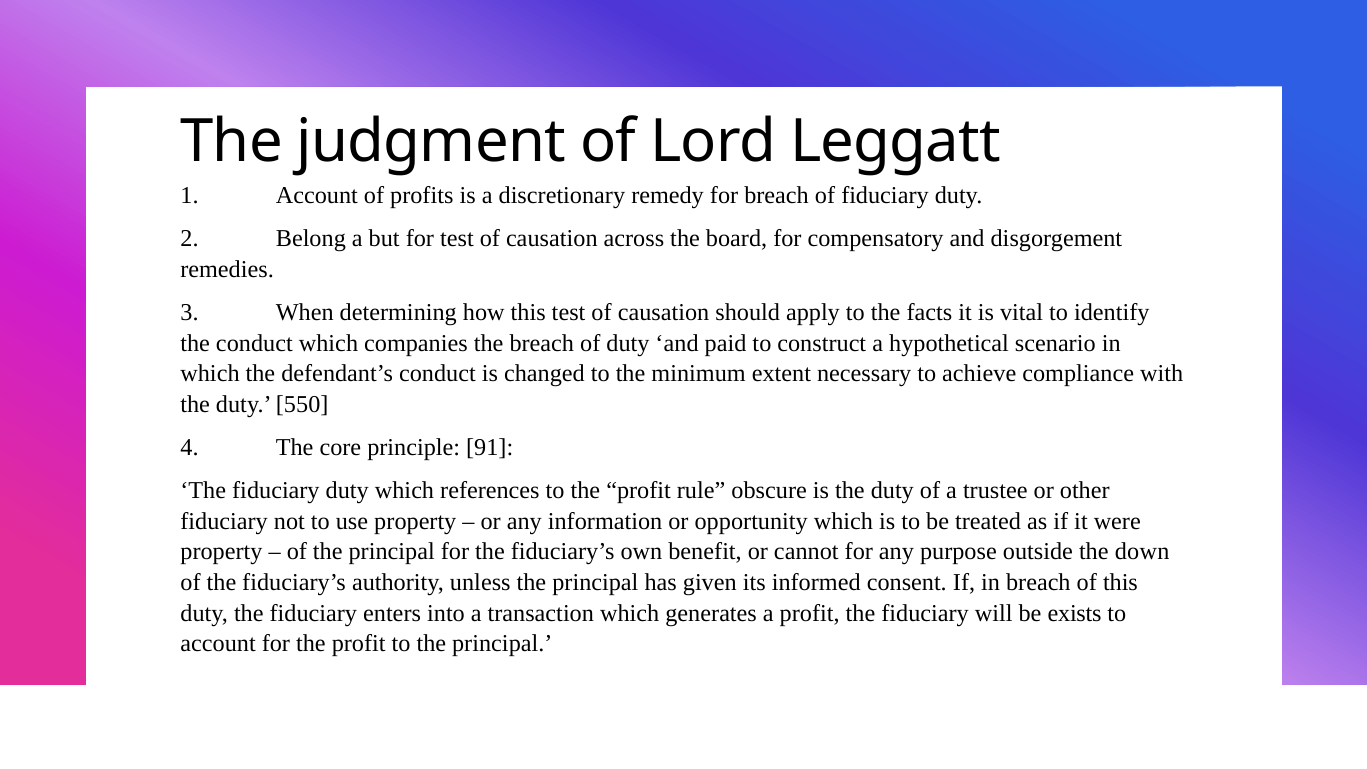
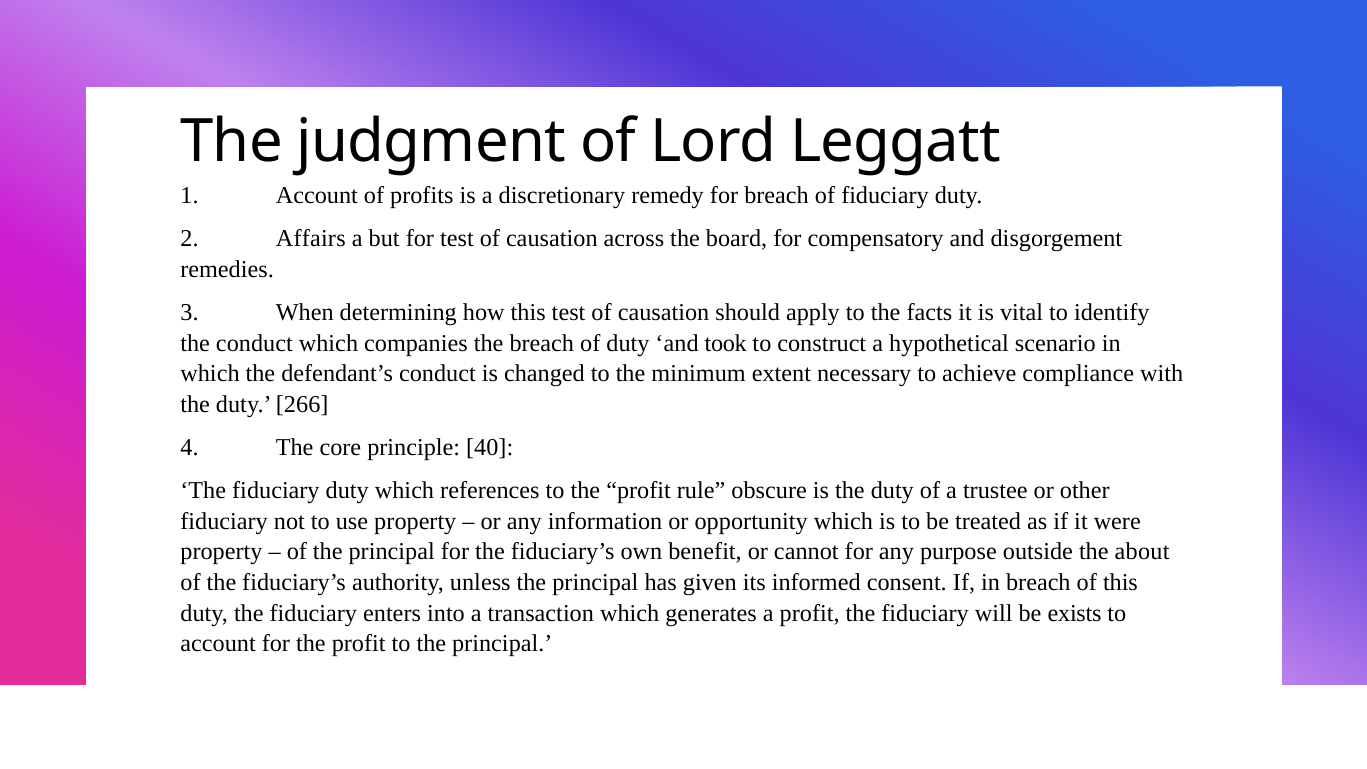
Belong: Belong -> Affairs
paid: paid -> took
550: 550 -> 266
91: 91 -> 40
down: down -> about
